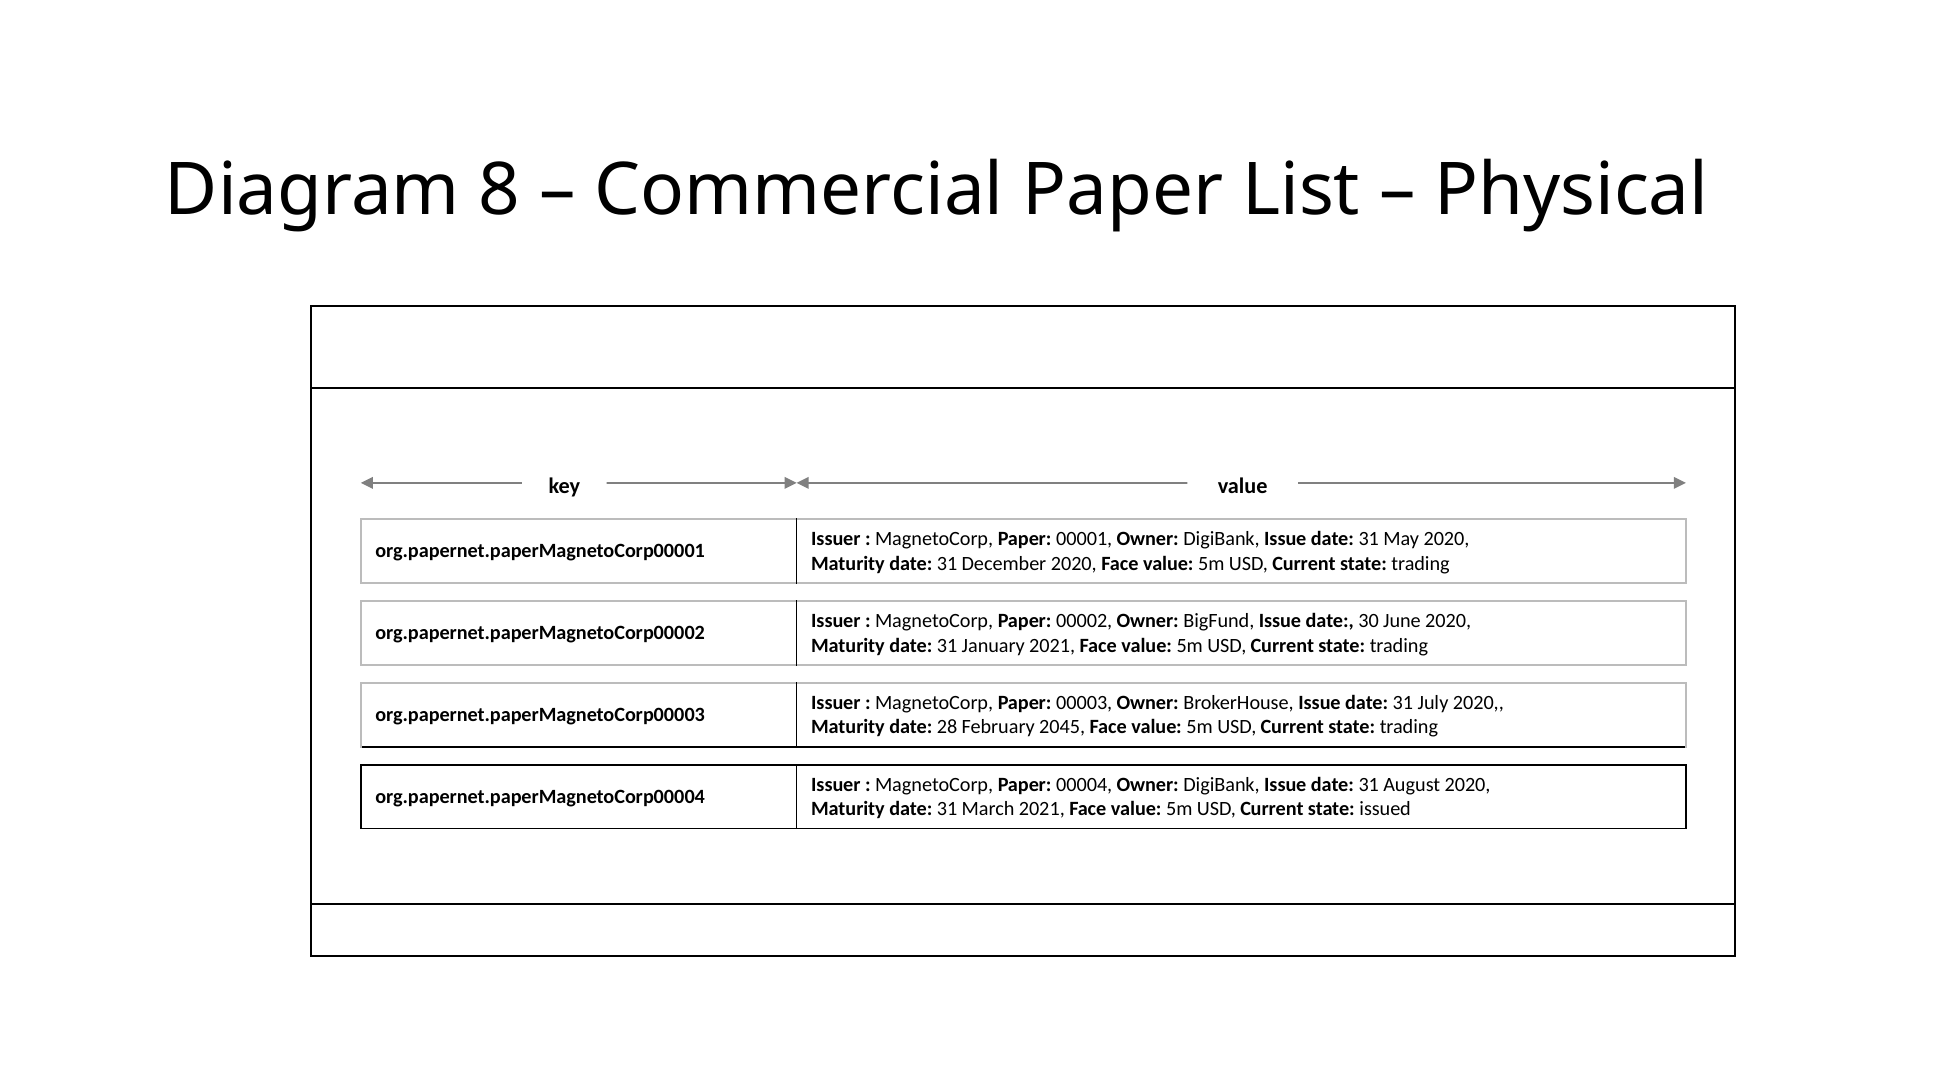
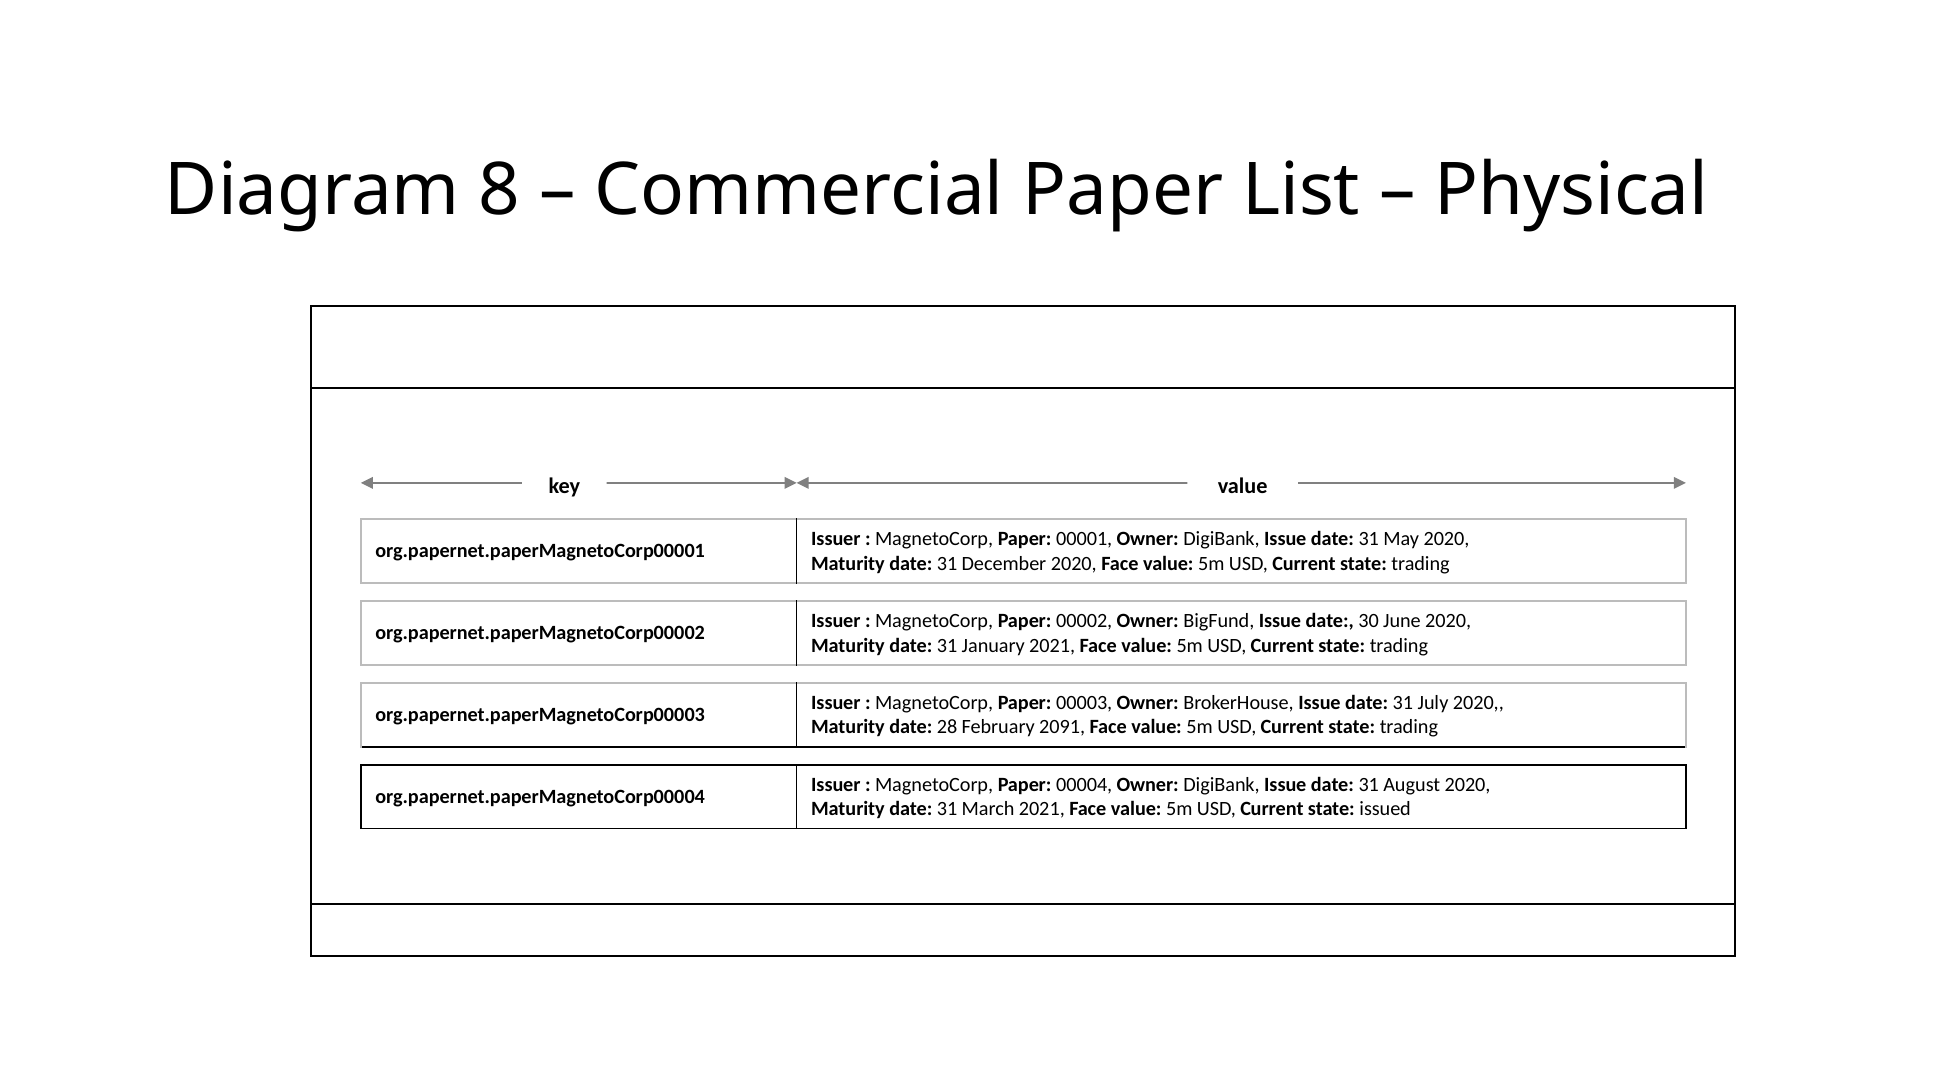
2045: 2045 -> 2091
